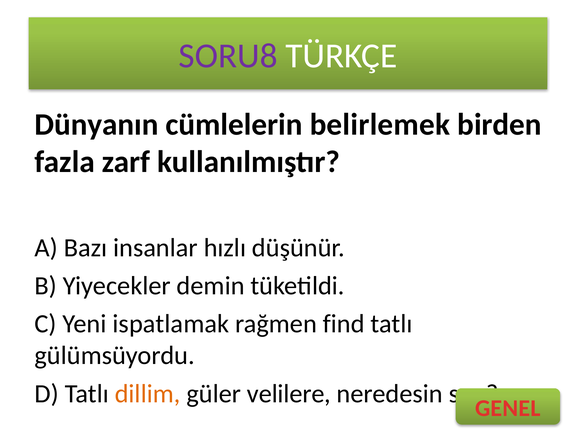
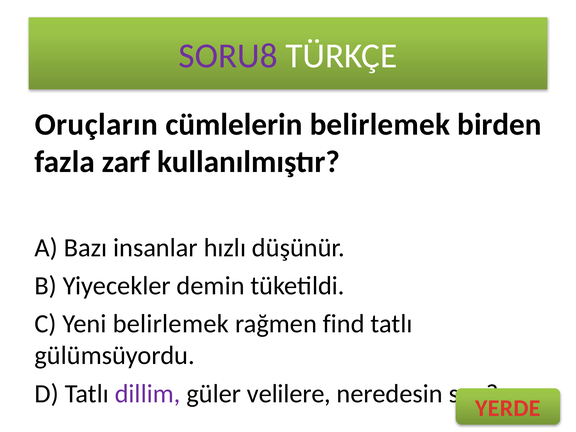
Dünyanın: Dünyanın -> Oruçların
Yeni ispatlamak: ispatlamak -> belirlemek
dillim colour: orange -> purple
GENEL: GENEL -> YERDE
